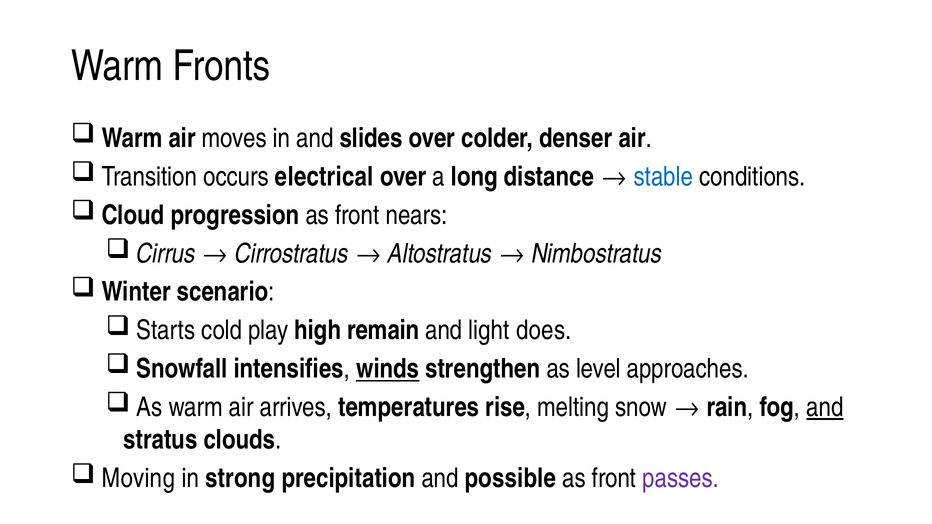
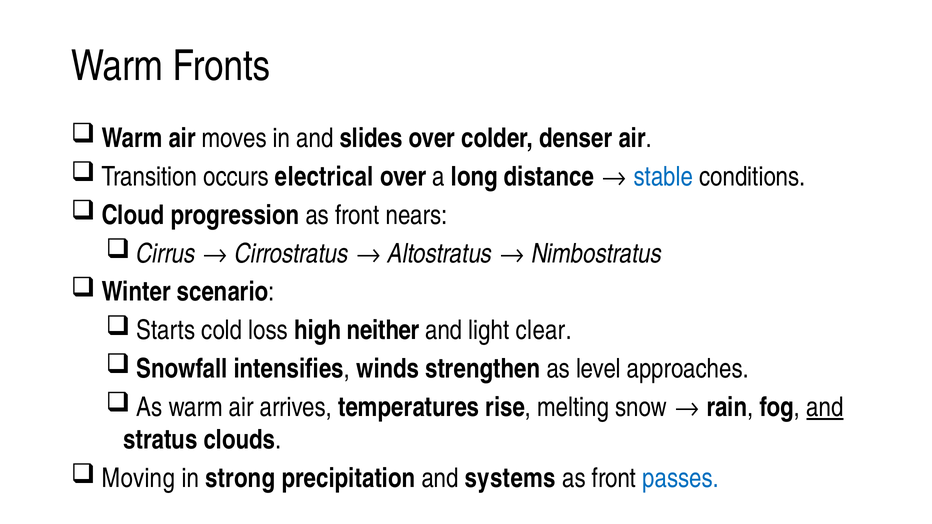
play: play -> loss
remain: remain -> neither
does: does -> clear
winds underline: present -> none
possible: possible -> systems
passes colour: purple -> blue
